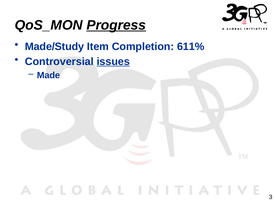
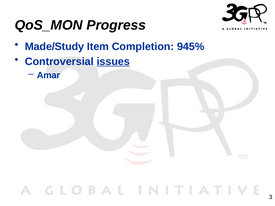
Progress underline: present -> none
611%: 611% -> 945%
Made: Made -> Amar
